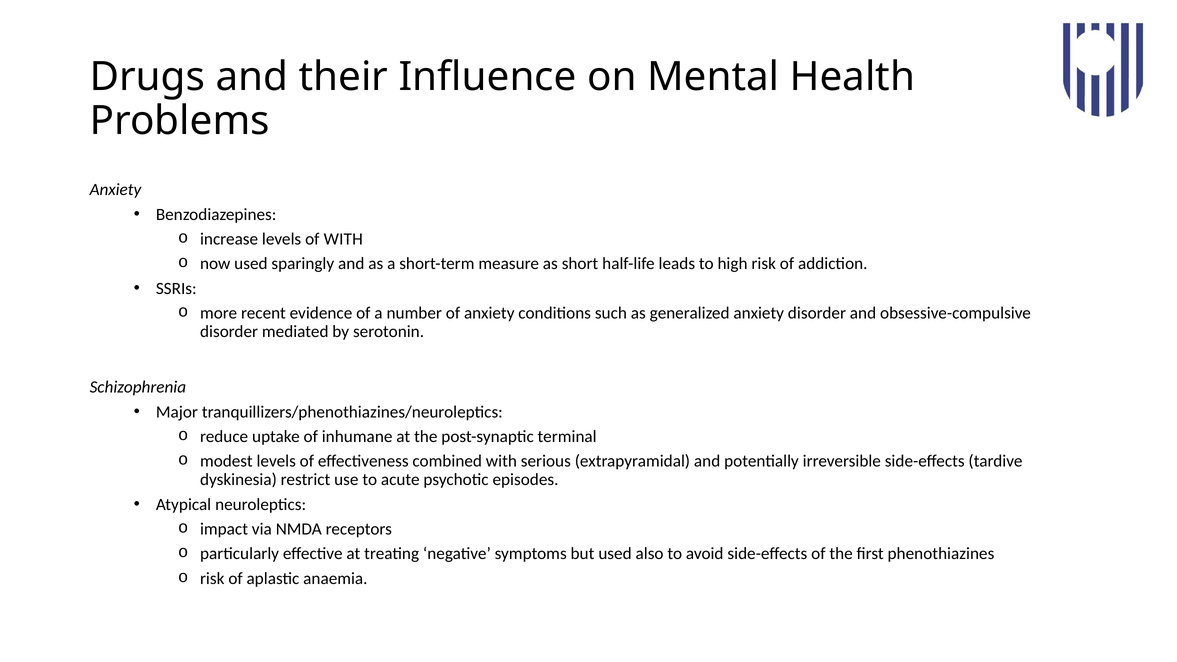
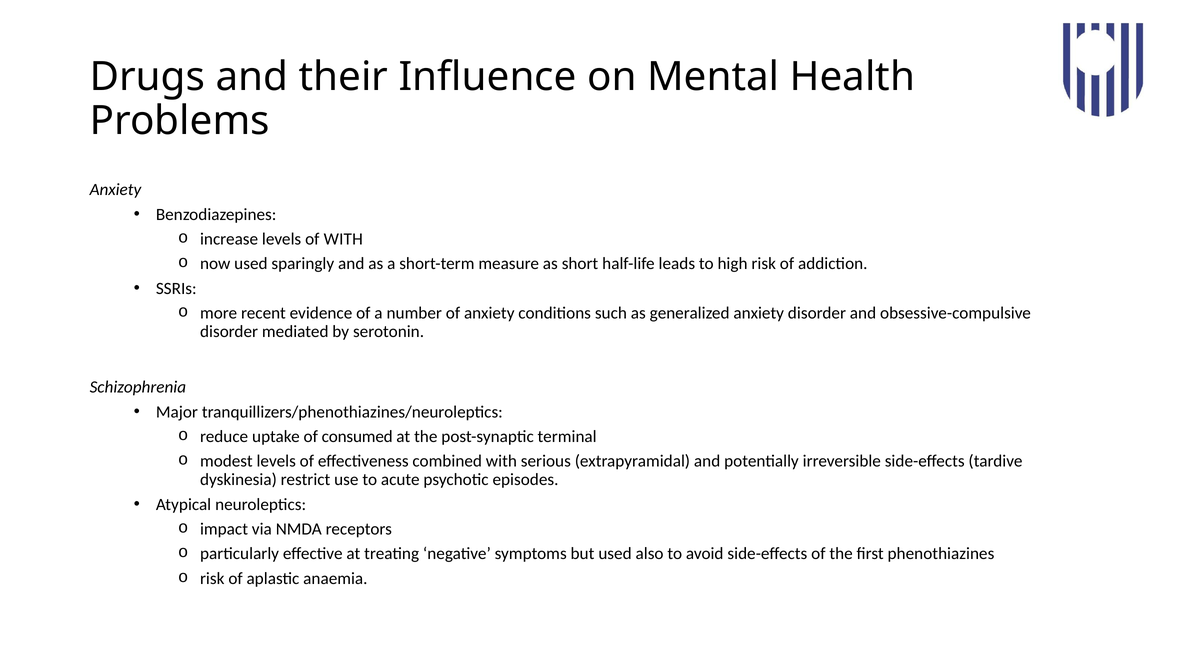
inhumane: inhumane -> consumed
